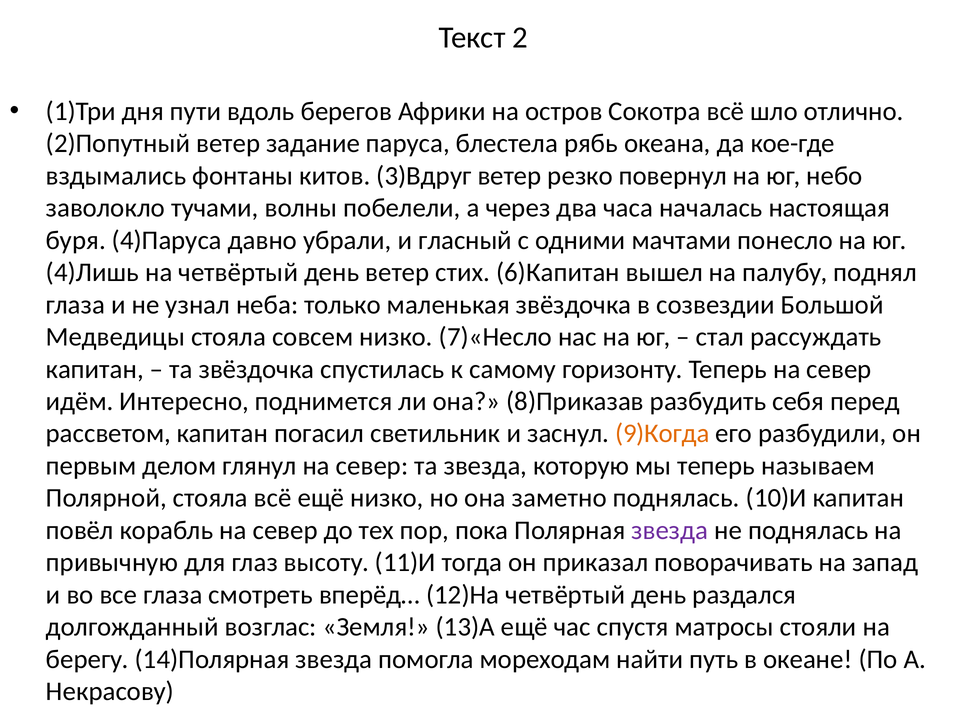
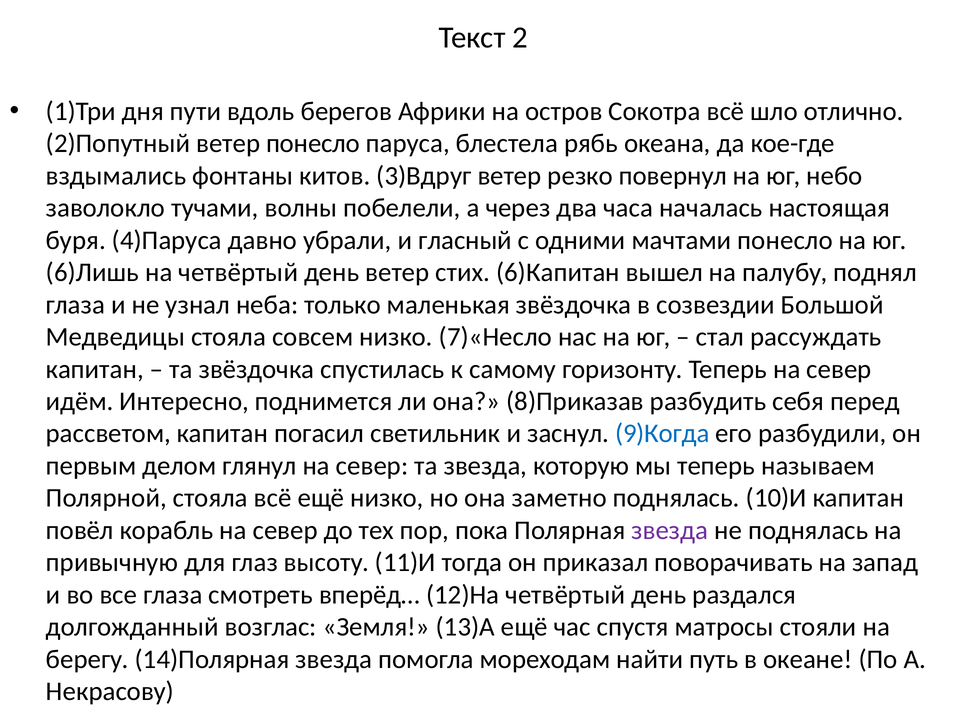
ветер задание: задание -> понесло
4)Лишь: 4)Лишь -> 6)Лишь
9)Когда colour: orange -> blue
